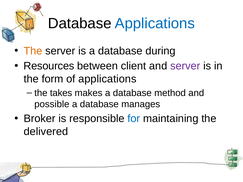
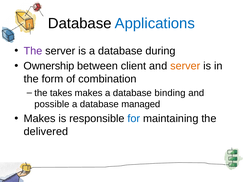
The at (33, 51) colour: orange -> purple
Resources: Resources -> Ownership
server at (185, 66) colour: purple -> orange
of applications: applications -> combination
method: method -> binding
manages: manages -> managed
Broker at (40, 119): Broker -> Makes
